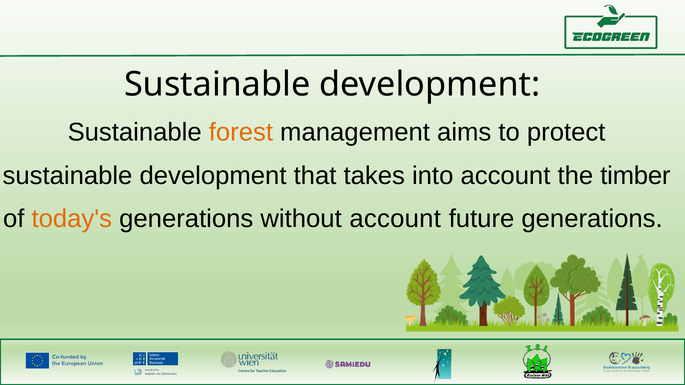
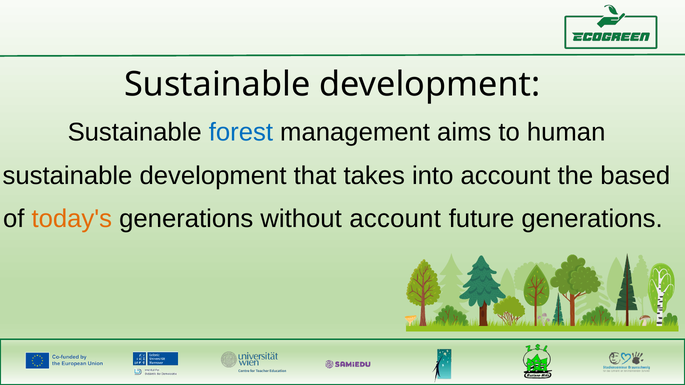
forest colour: orange -> blue
protect: protect -> human
timber: timber -> based
